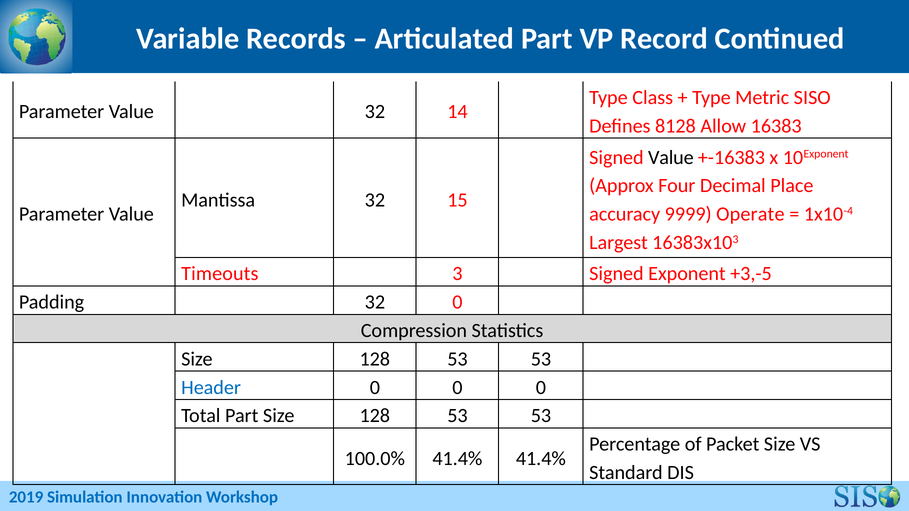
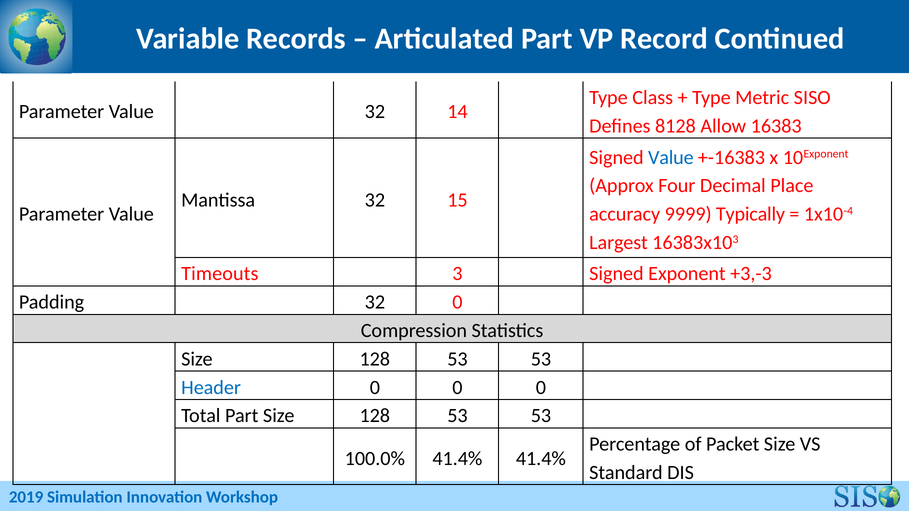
Value at (671, 157) colour: black -> blue
Operate: Operate -> Typically
+3,-5: +3,-5 -> +3,-3
